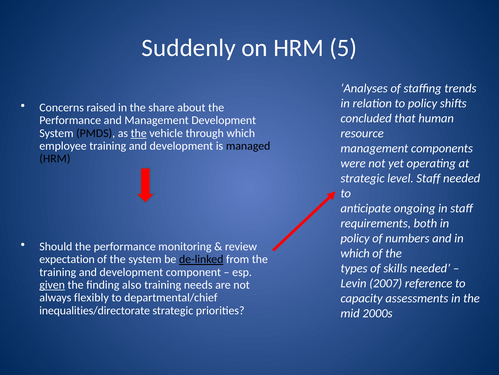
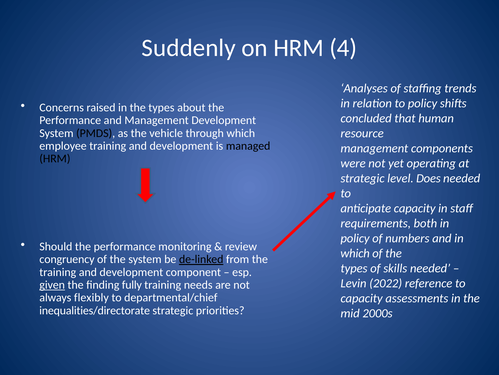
5: 5 -> 4
in the share: share -> types
the at (139, 133) underline: present -> none
level Staff: Staff -> Does
anticipate ongoing: ongoing -> capacity
expectation: expectation -> congruency
2007: 2007 -> 2022
also: also -> fully
